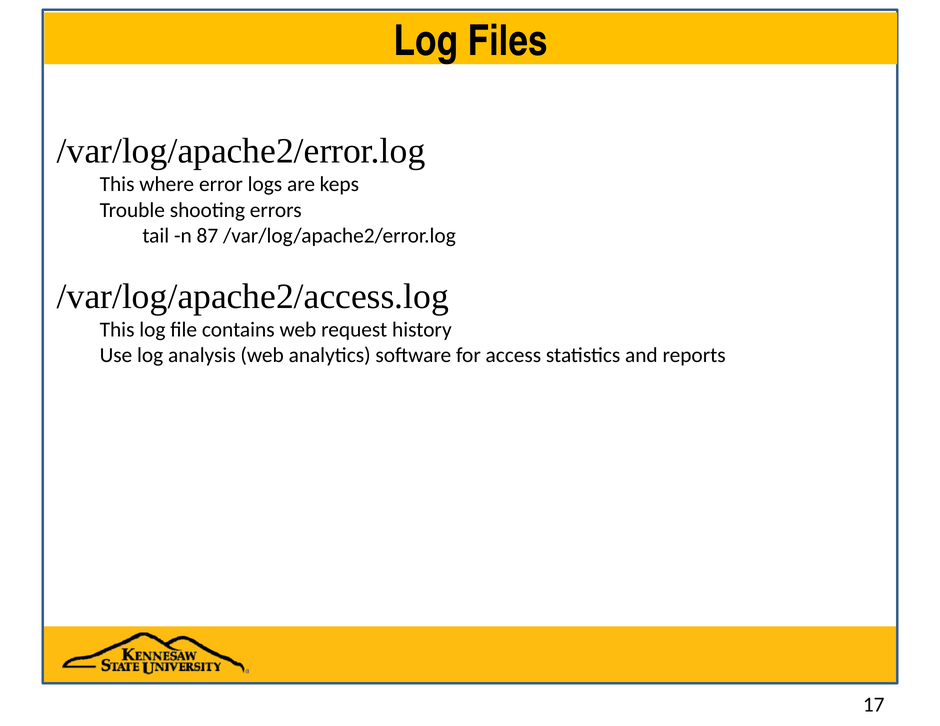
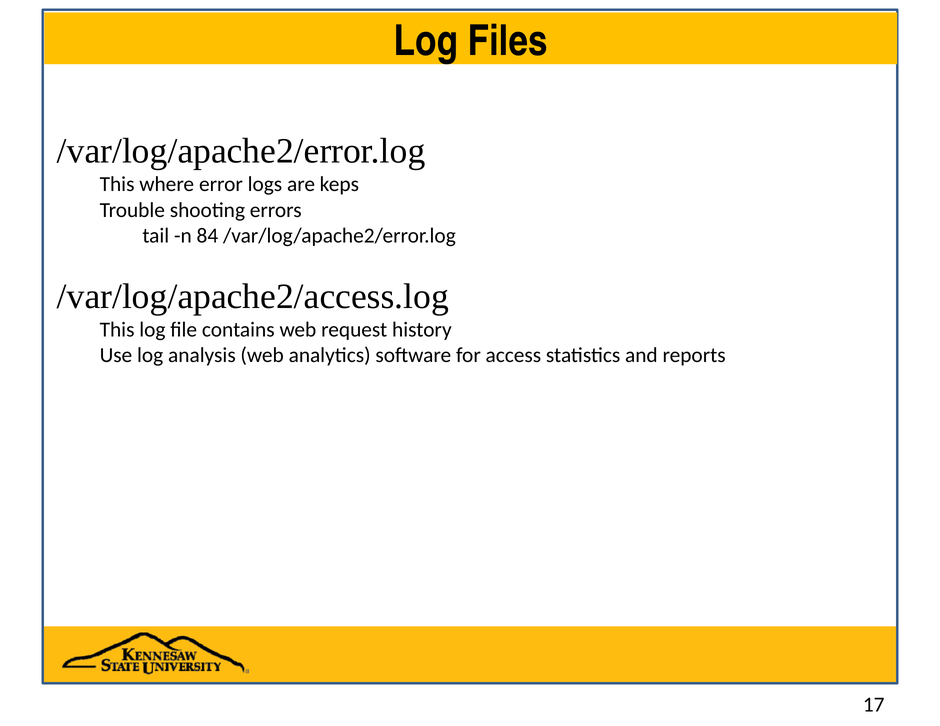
87: 87 -> 84
